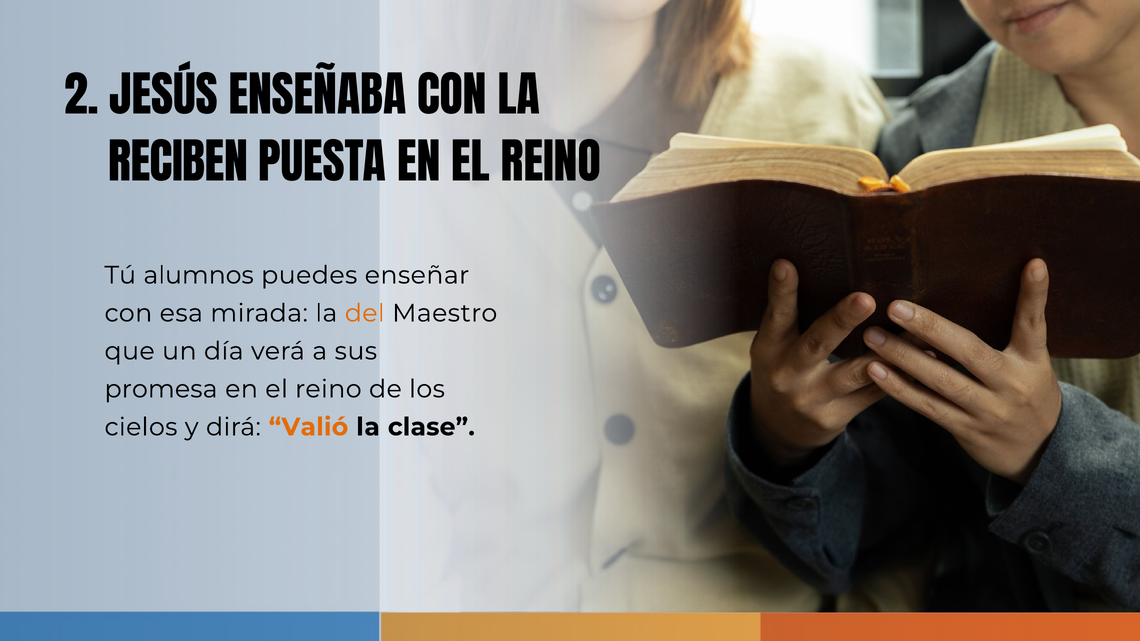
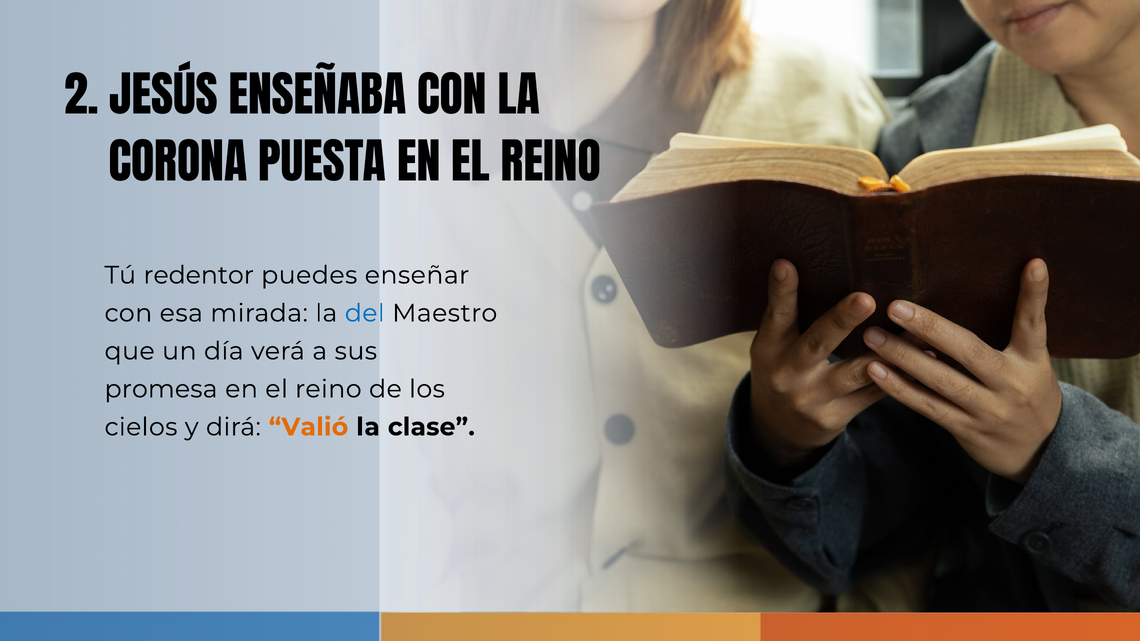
RECIBEN: RECIBEN -> CORONA
alumnos: alumnos -> redentor
del colour: orange -> blue
